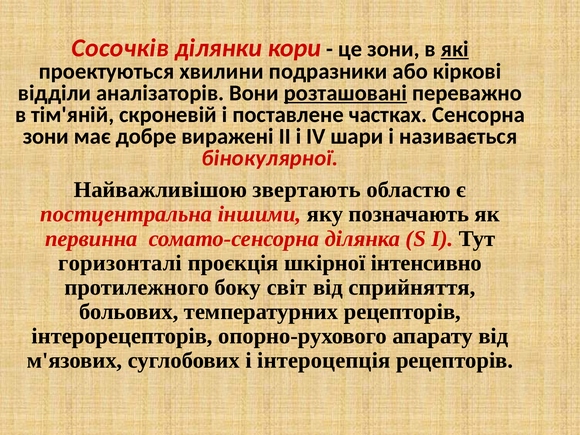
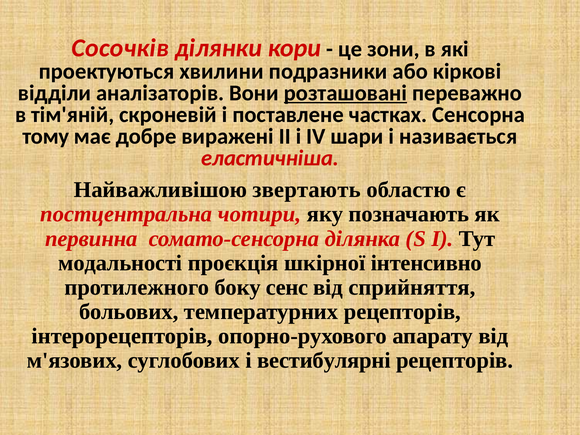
які underline: present -> none
зони at (46, 136): зони -> тому
бінокулярної: бінокулярної -> еластичніша
іншими: іншими -> чотири
горизонталі: горизонталі -> модальності
світ: світ -> сенс
інтероцепція: інтероцепція -> вестибулярні
